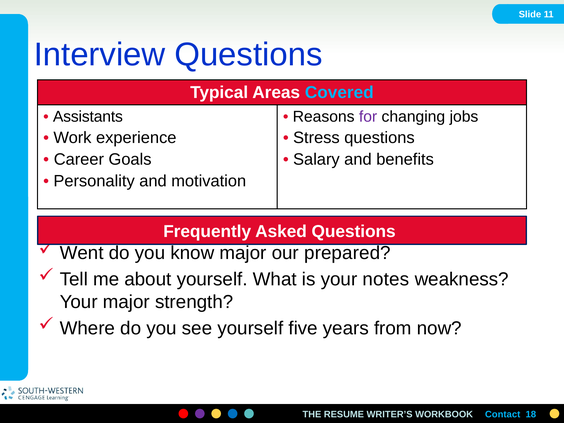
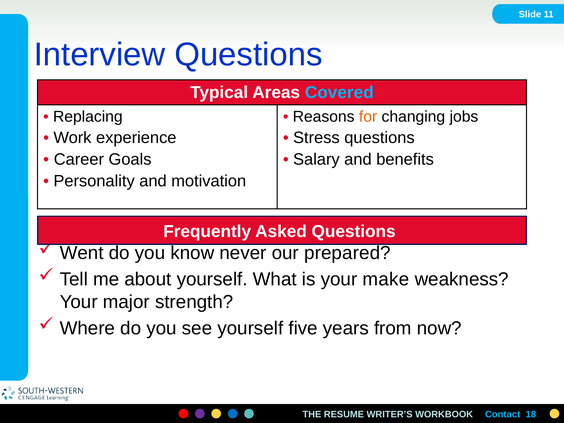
Assistants: Assistants -> Replacing
for colour: purple -> orange
know major: major -> never
notes: notes -> make
